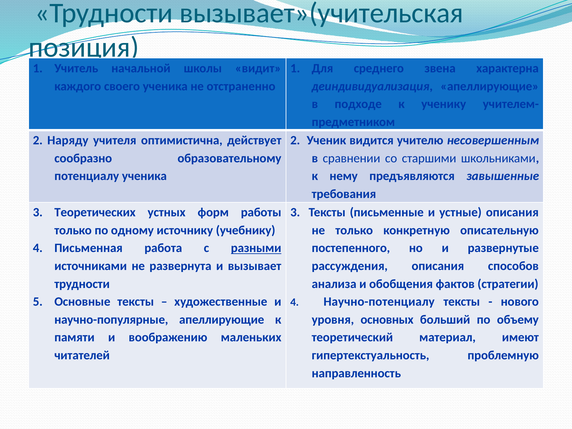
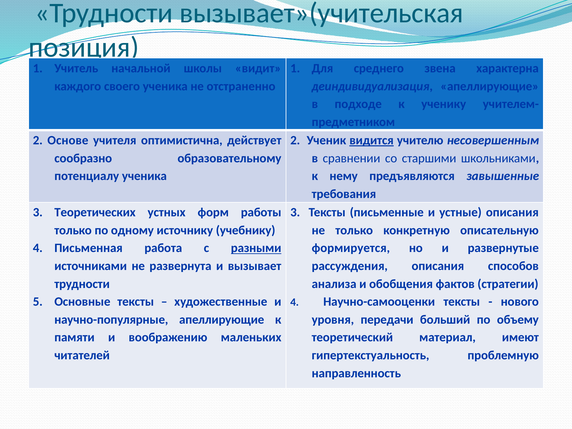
Наряду: Наряду -> Основе
видится underline: none -> present
постепенного: постепенного -> формируется
Научно-потенциалу: Научно-потенциалу -> Научно-самооценки
основных: основных -> передачи
